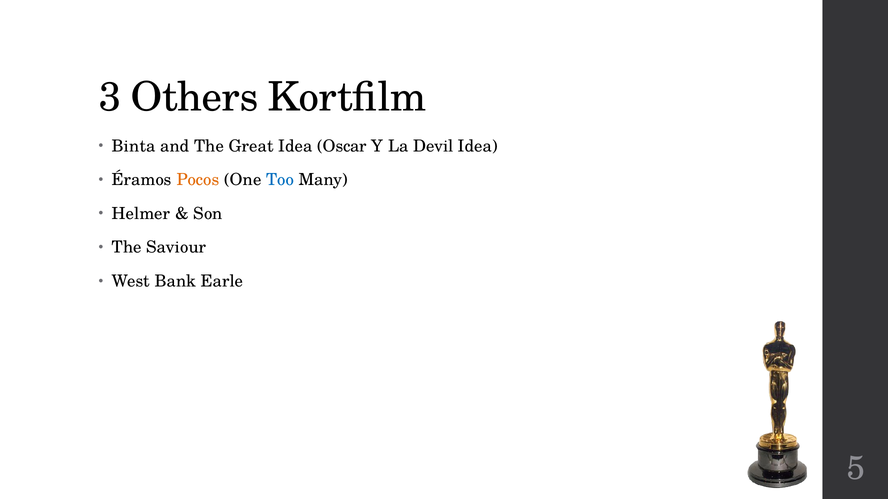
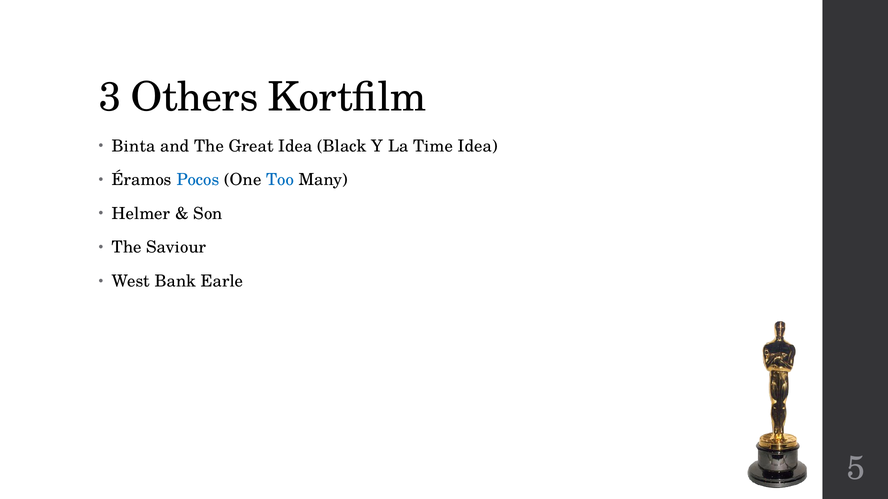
Oscar: Oscar -> Black
Devil: Devil -> Time
Pocos colour: orange -> blue
